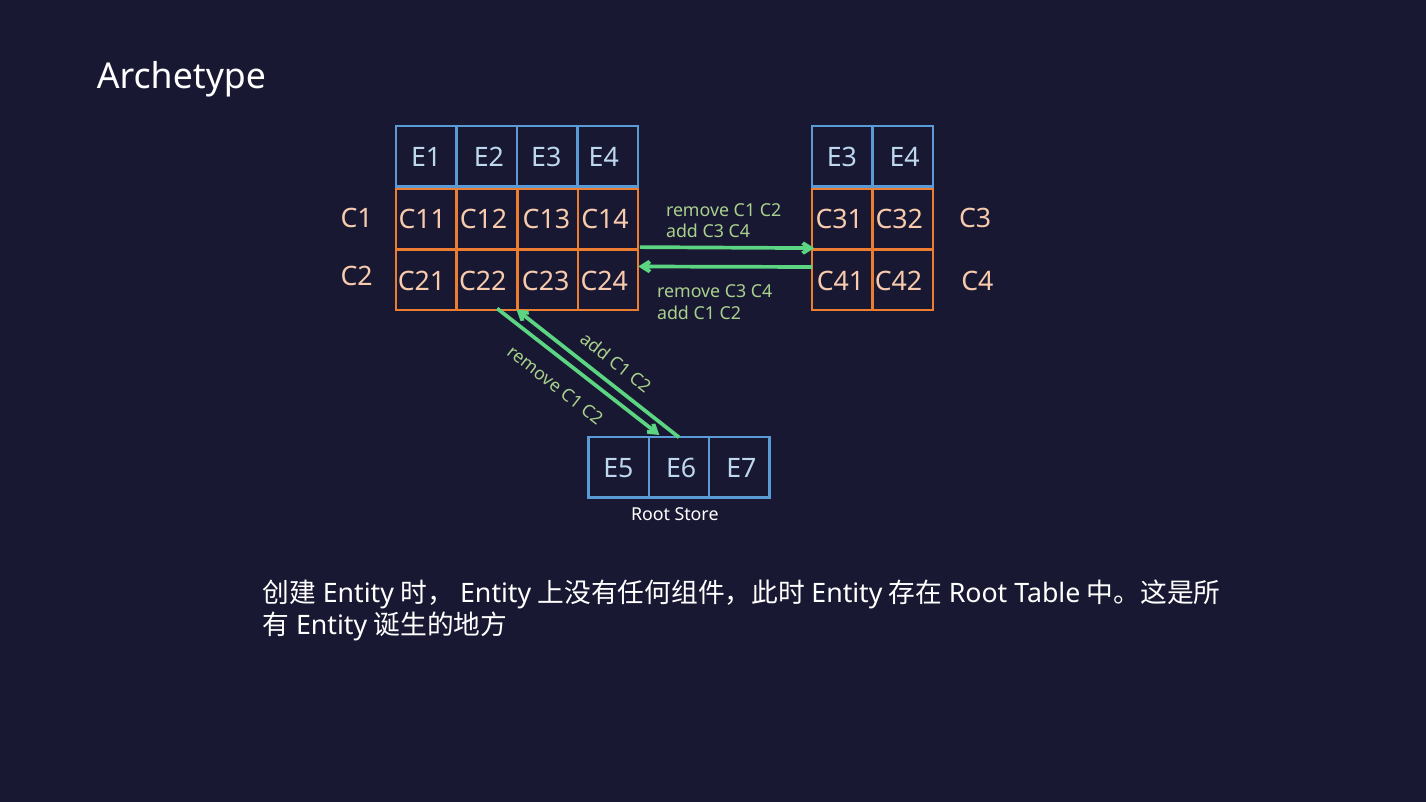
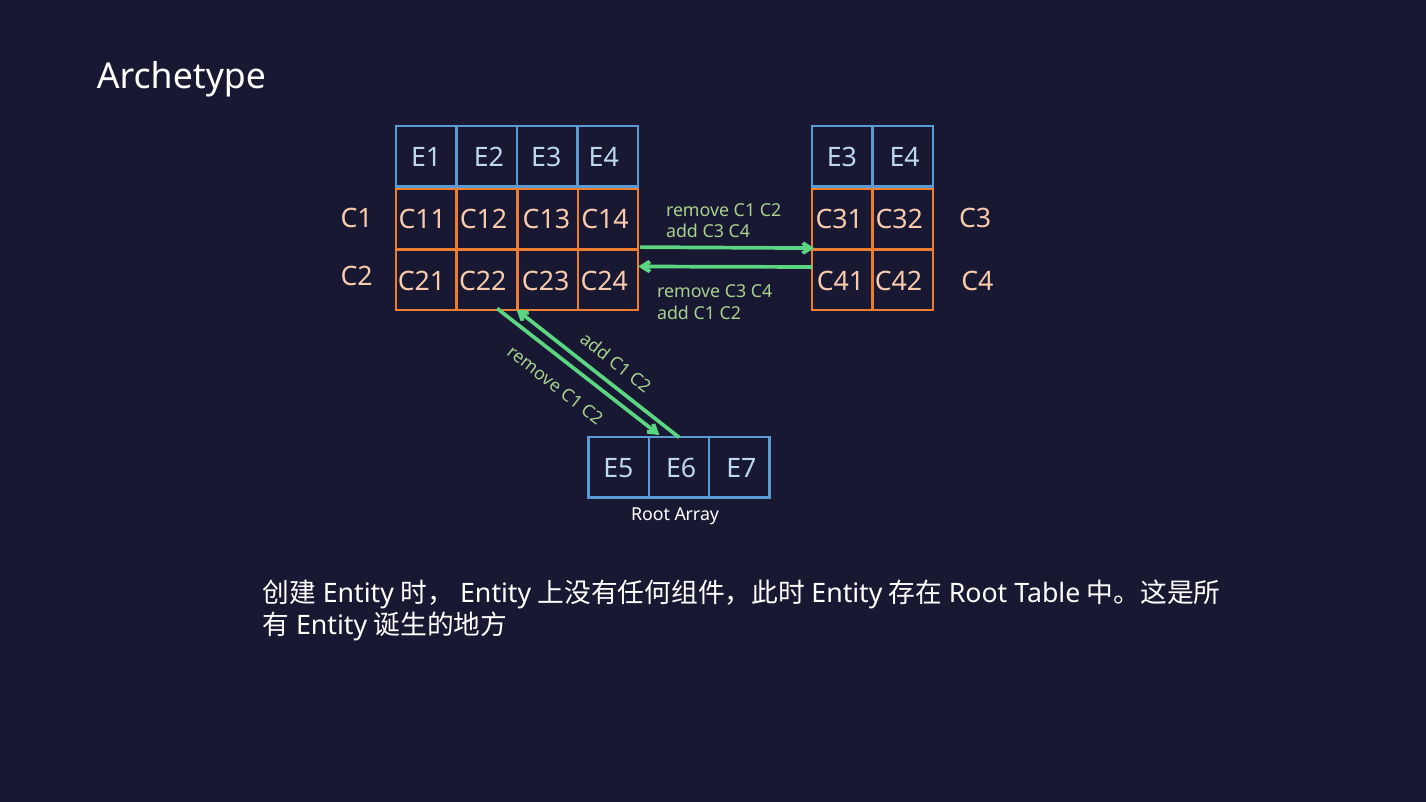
Store: Store -> Array
